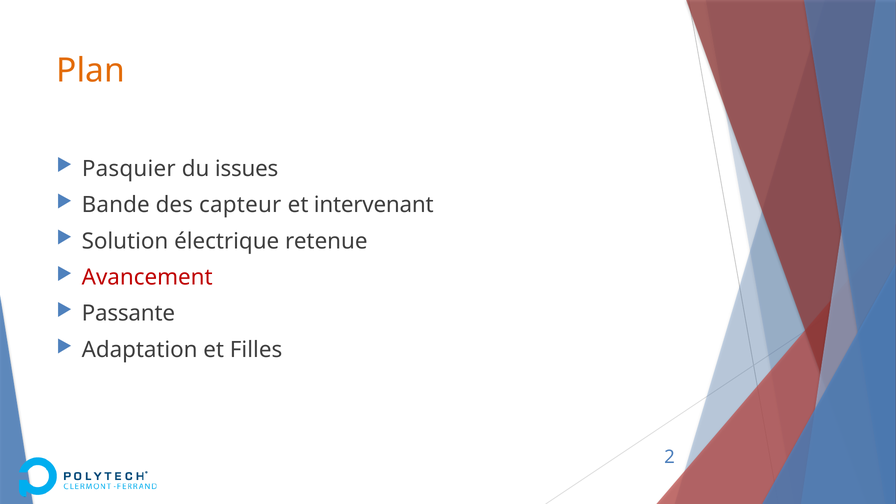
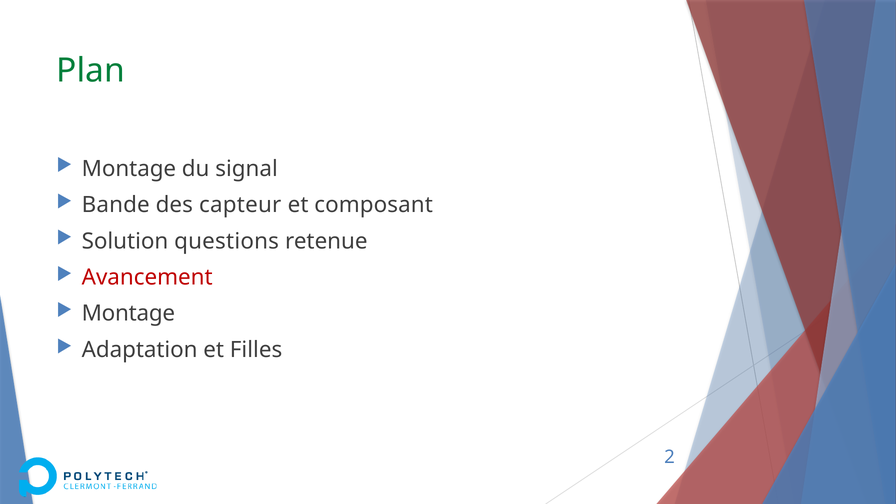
Plan colour: orange -> green
Pasquier at (129, 169): Pasquier -> Montage
issues: issues -> signal
intervenant: intervenant -> composant
électrique: électrique -> questions
Passante at (128, 314): Passante -> Montage
